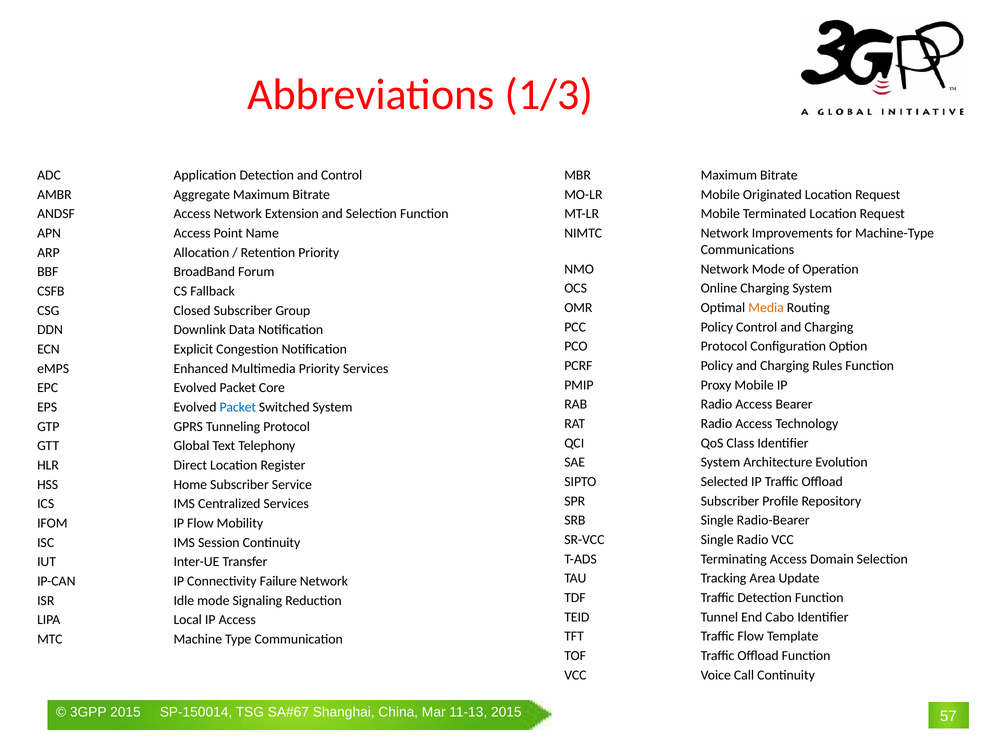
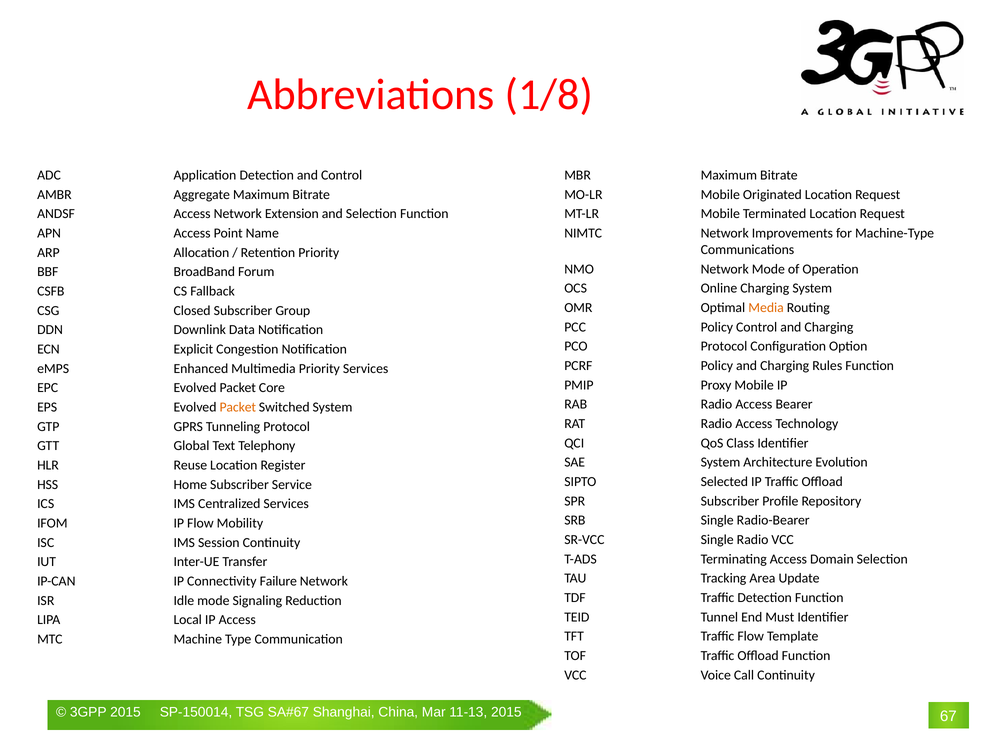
1/3: 1/3 -> 1/8
Packet at (238, 407) colour: blue -> orange
Direct: Direct -> Reuse
Cabo: Cabo -> Must
57: 57 -> 67
